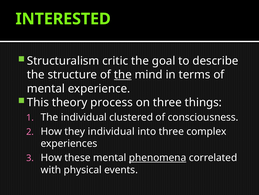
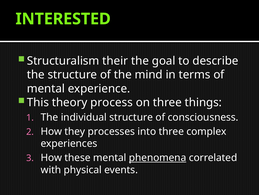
critic: critic -> their
the at (123, 74) underline: present -> none
individual clustered: clustered -> structure
they individual: individual -> processes
